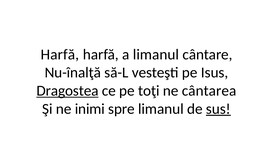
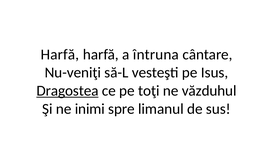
a limanul: limanul -> întruna
Nu-înalţă: Nu-înalţă -> Nu-veniţi
cântarea: cântarea -> văzduhul
sus underline: present -> none
